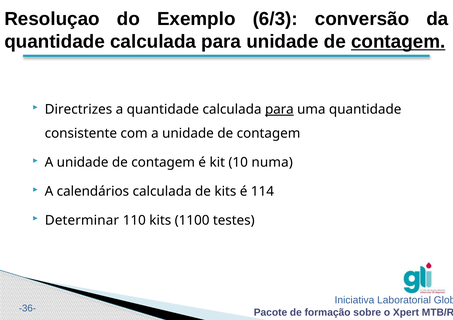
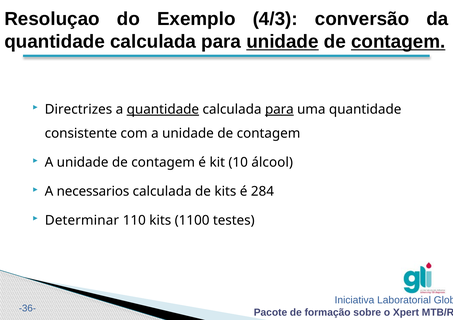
6/3: 6/3 -> 4/3
unidade at (282, 42) underline: none -> present
quantidade at (163, 109) underline: none -> present
numa: numa -> álcool
calendários: calendários -> necessarios
114: 114 -> 284
